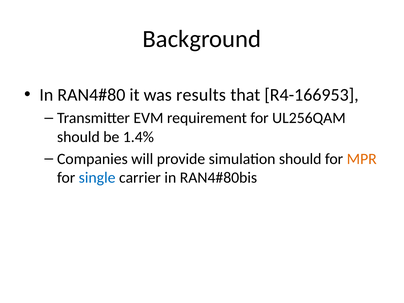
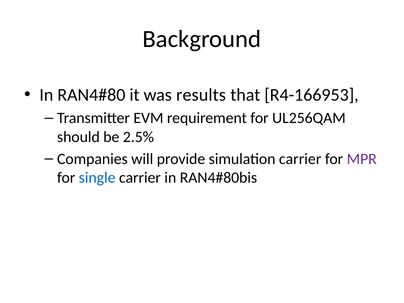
1.4%: 1.4% -> 2.5%
simulation should: should -> carrier
MPR colour: orange -> purple
